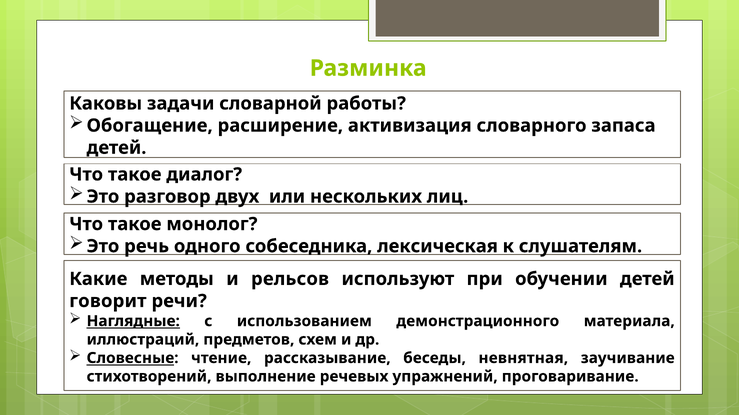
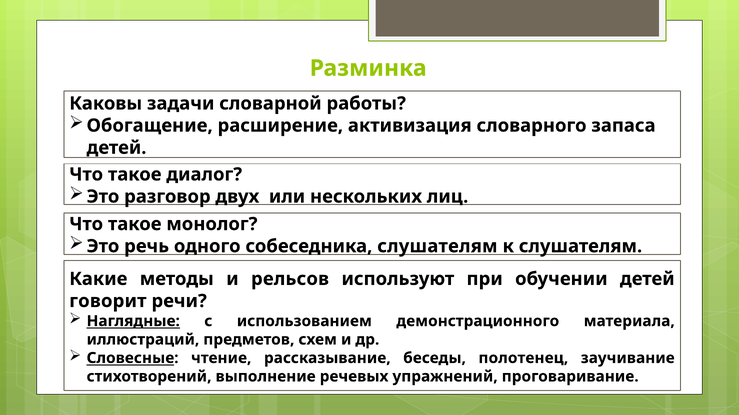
собеседника лексическая: лексическая -> слушателям
невнятная: невнятная -> полотенец
